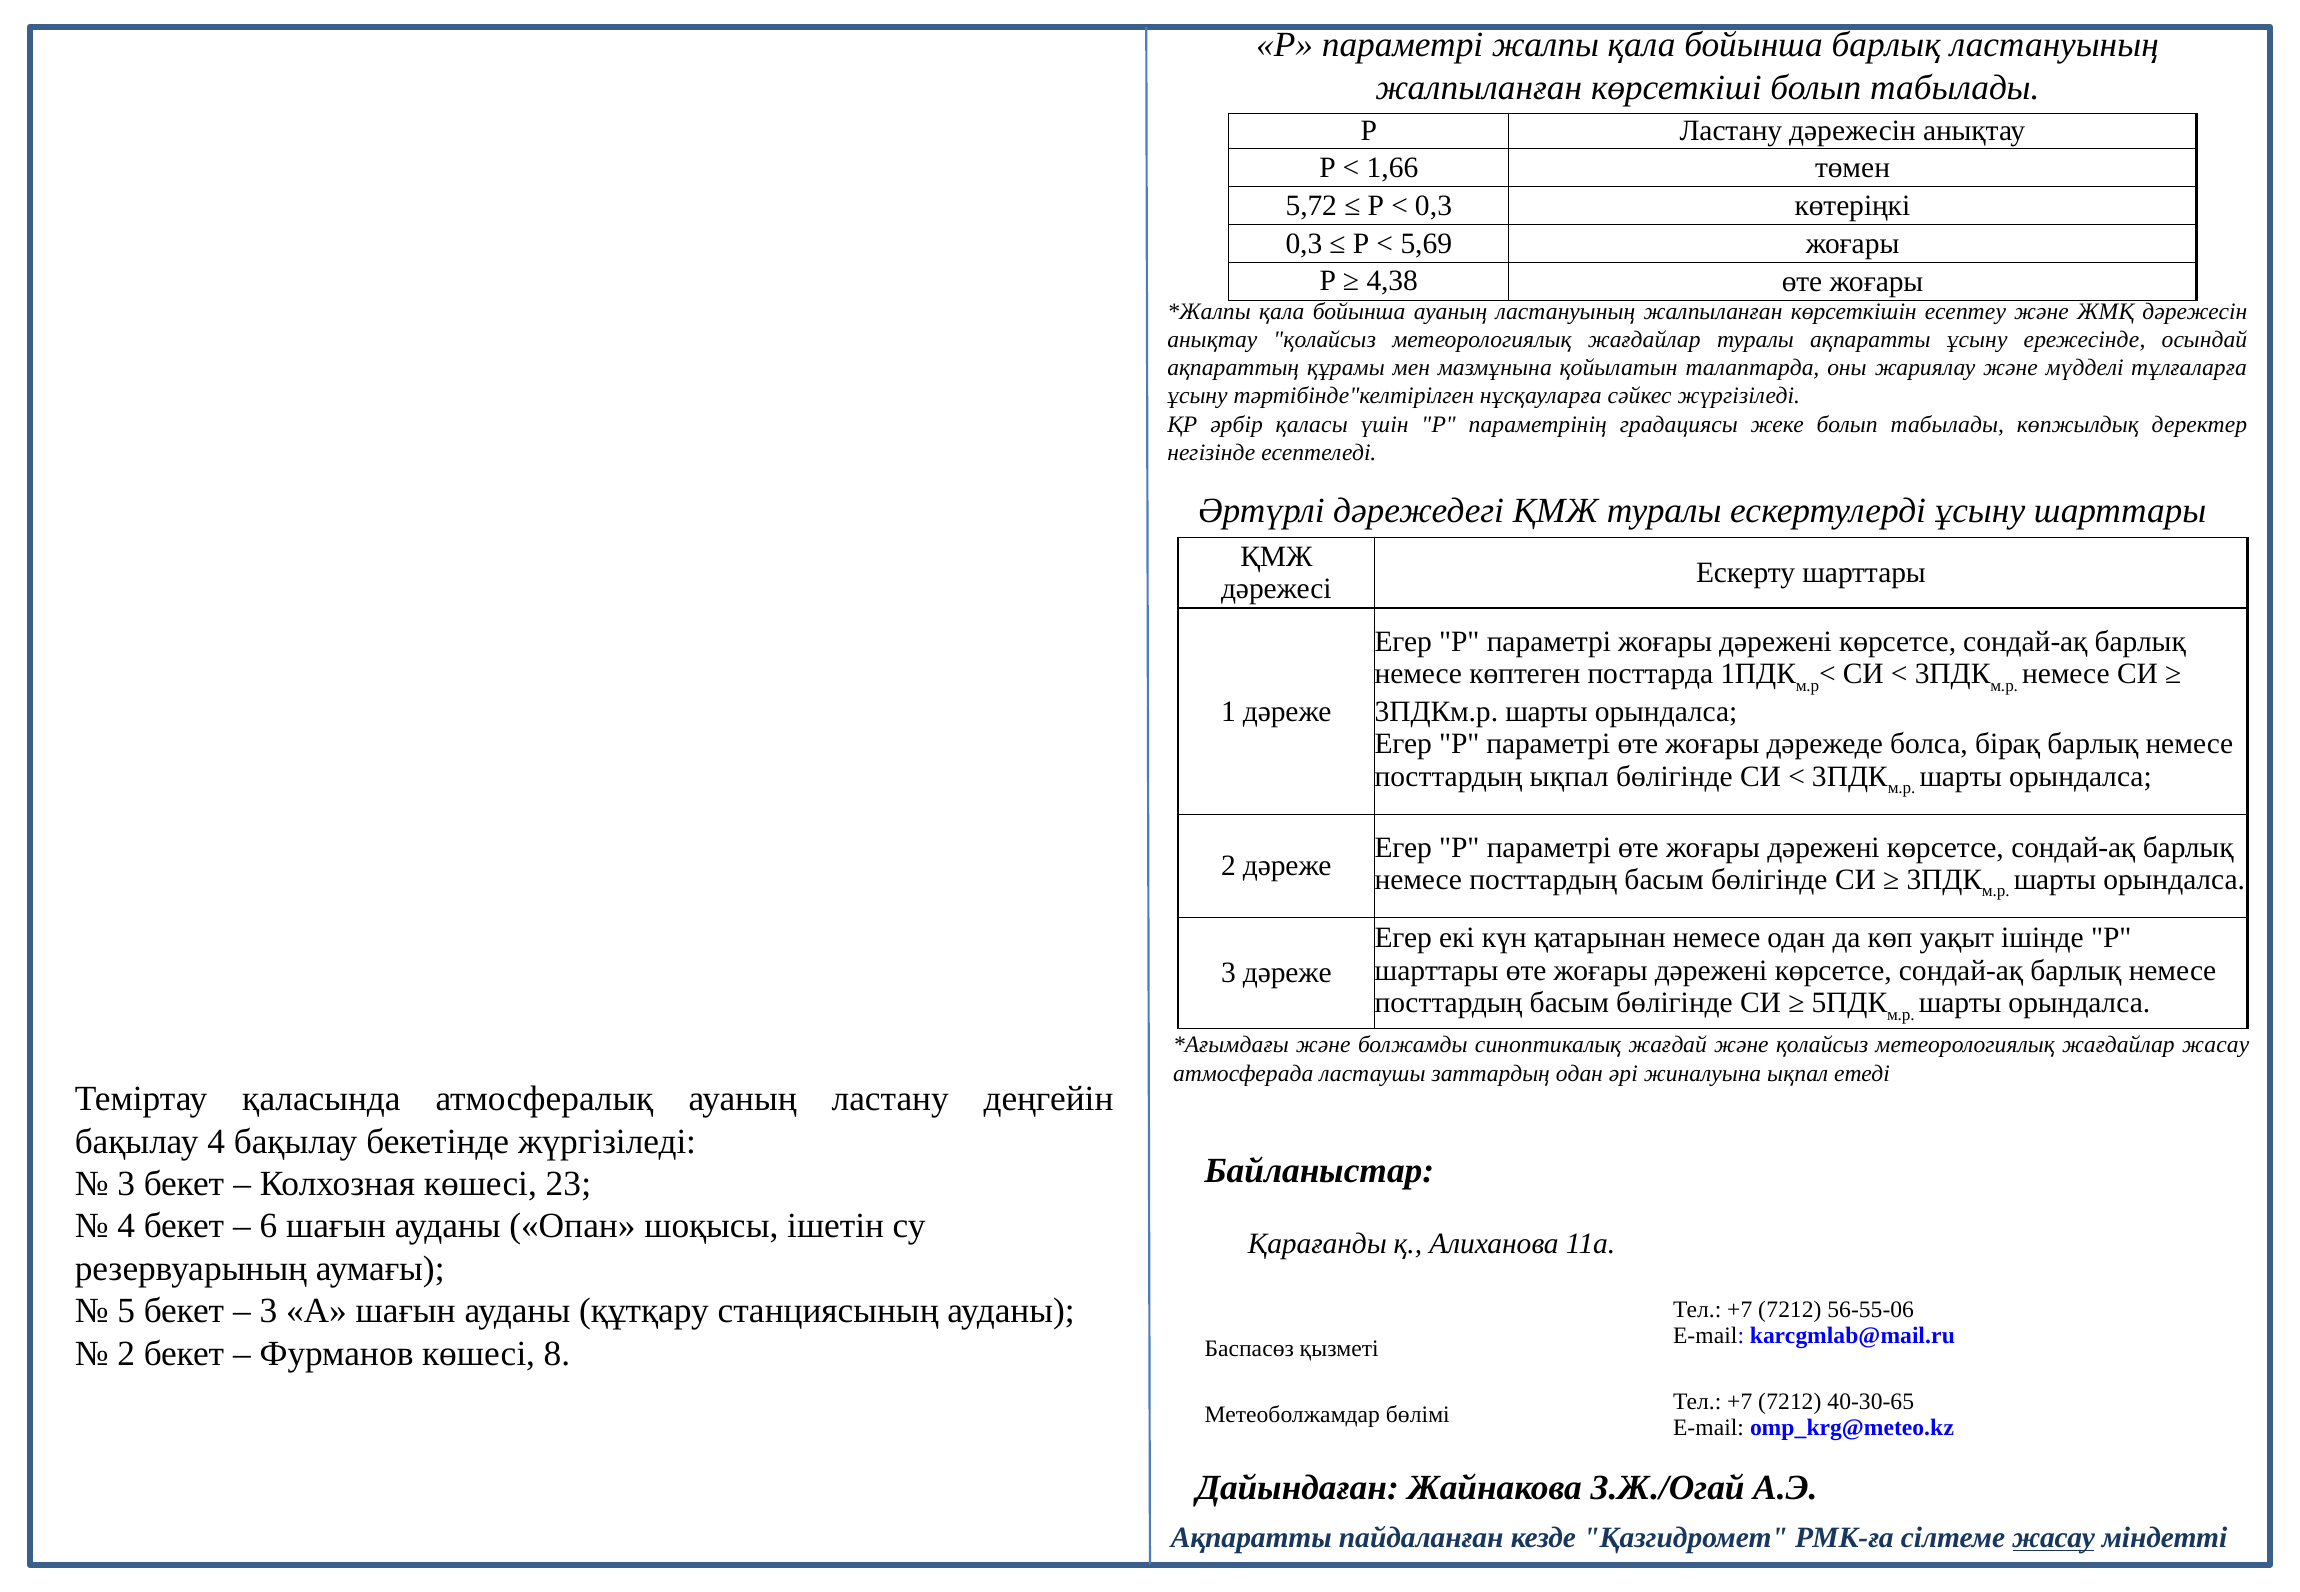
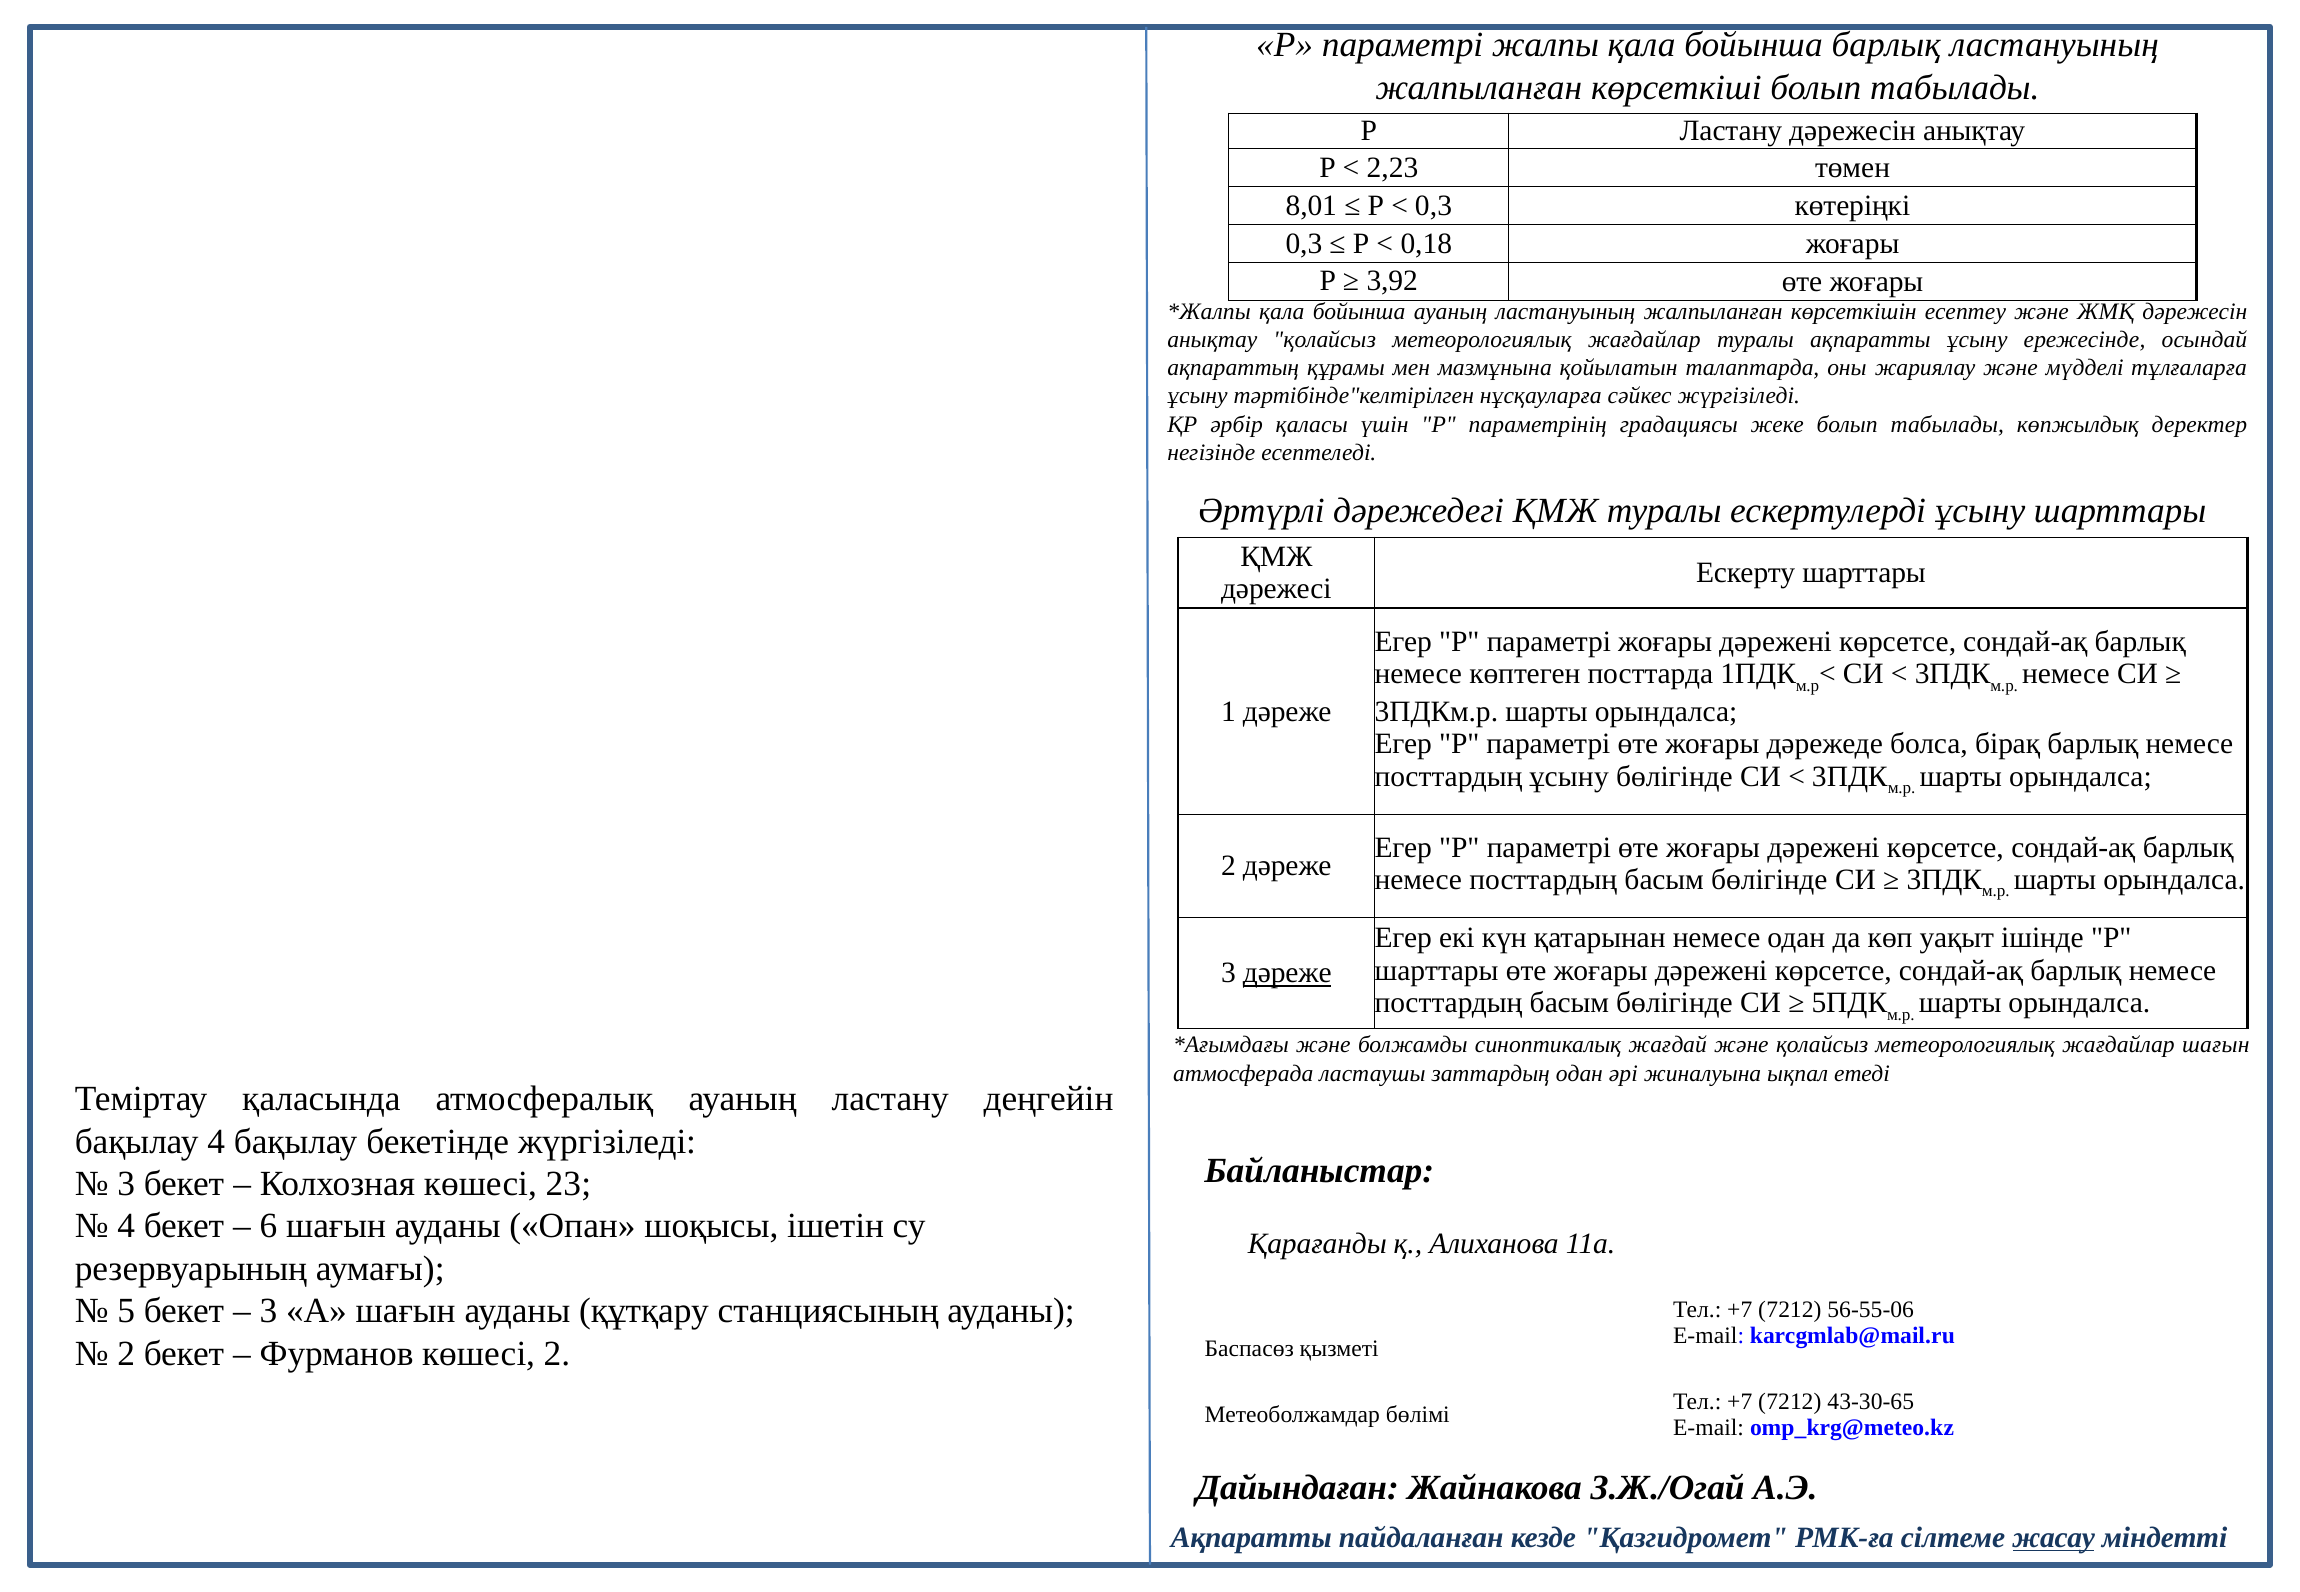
1,66: 1,66 -> 2,23
5,72: 5,72 -> 8,01
5,69: 5,69 -> 0,18
4,38: 4,38 -> 3,92
посттардың ықпал: ықпал -> ұсыну
дәреже at (1287, 973) underline: none -> present
жағдайлар жасау: жасау -> шағын
көшесі 8: 8 -> 2
40-30-65: 40-30-65 -> 43-30-65
